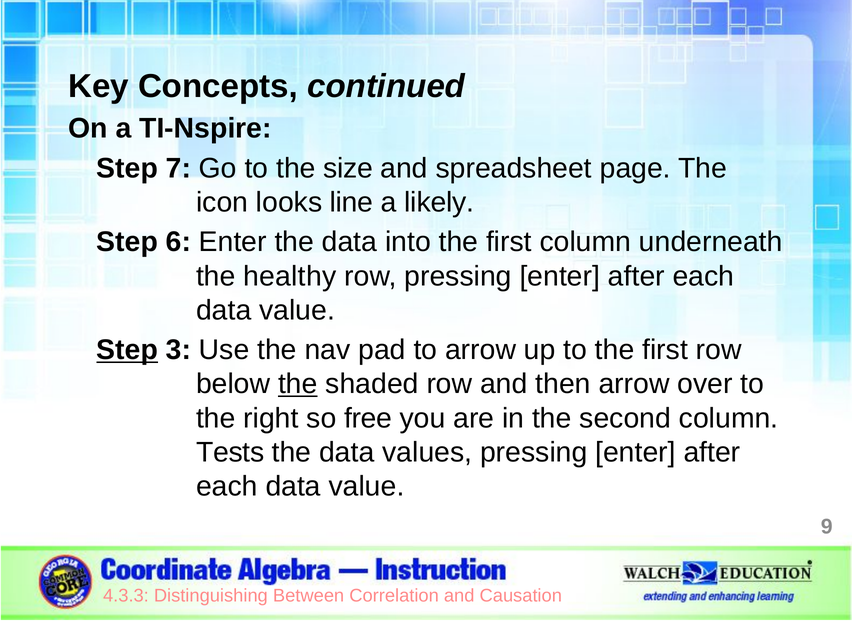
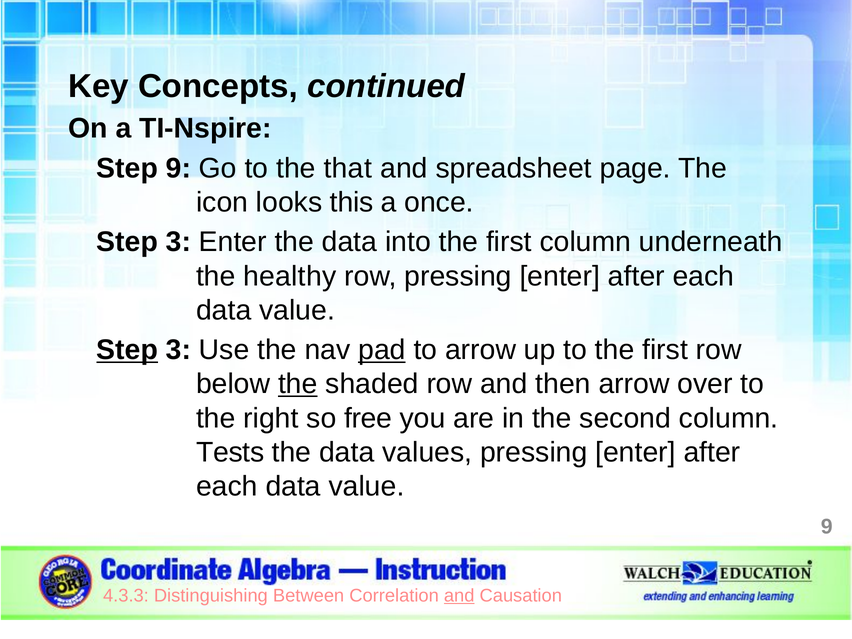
Step 7: 7 -> 9
size: size -> that
line: line -> this
likely: likely -> once
6 at (178, 242): 6 -> 3
pad underline: none -> present
and at (459, 596) underline: none -> present
